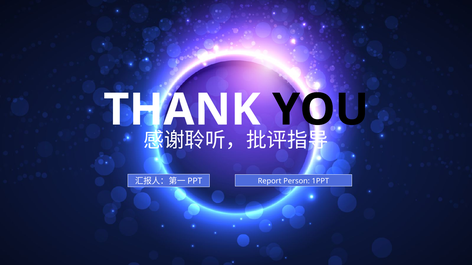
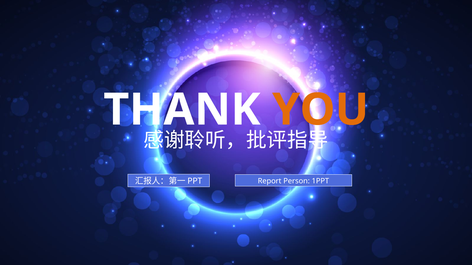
YOU colour: black -> orange
